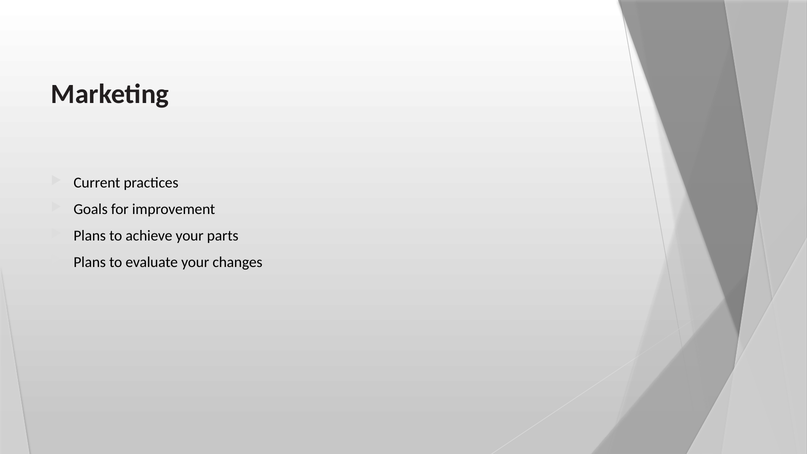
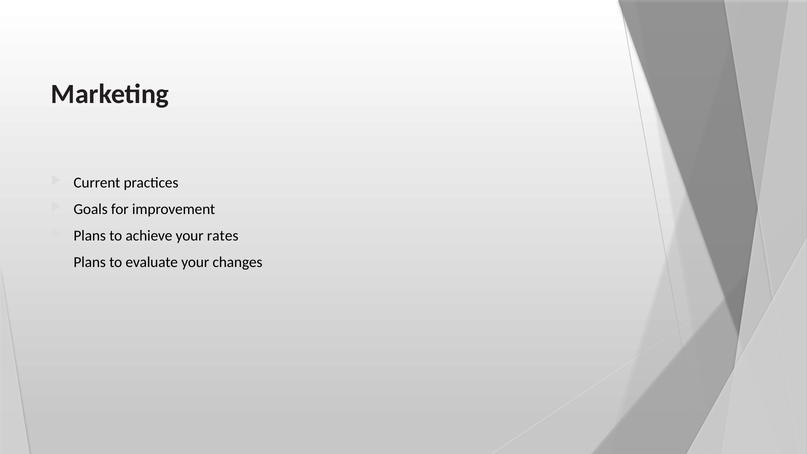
parts: parts -> rates
